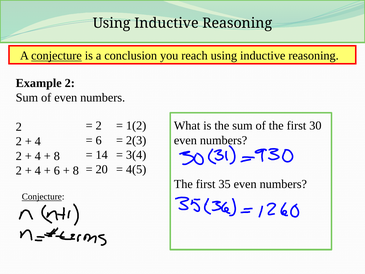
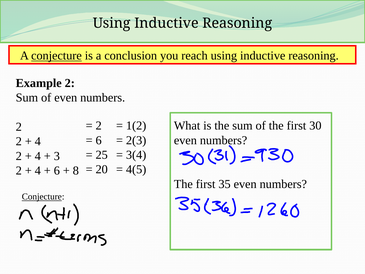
14: 14 -> 25
8 at (57, 156): 8 -> 3
